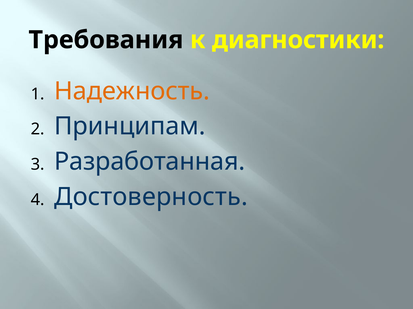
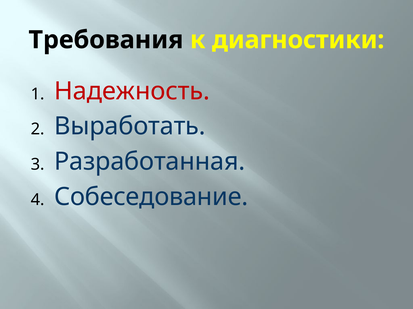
Надежность colour: orange -> red
Принципам: Принципам -> Выработать
Достоверность: Достоверность -> Собеседование
